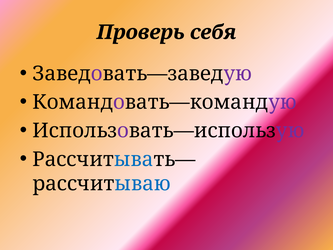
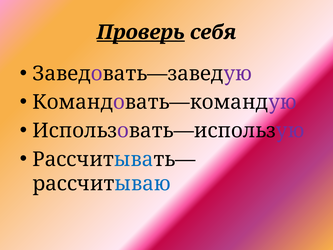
Проверь underline: none -> present
